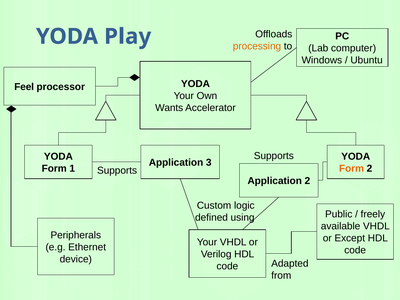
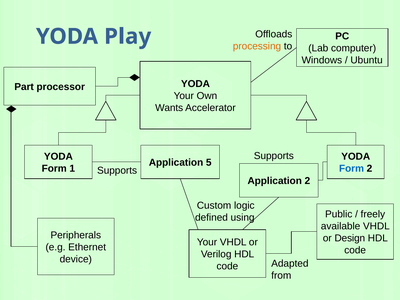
Feel: Feel -> Part
3: 3 -> 5
Form at (352, 169) colour: orange -> blue
Except: Except -> Design
